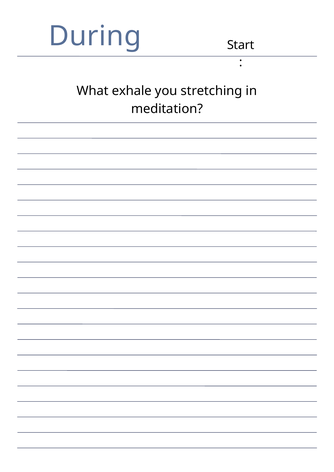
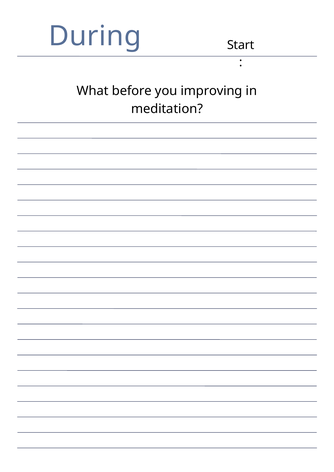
exhale: exhale -> before
stretching: stretching -> improving
